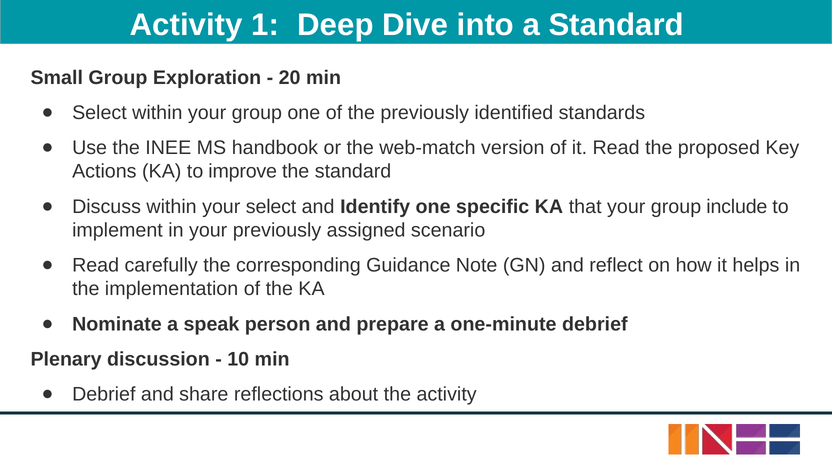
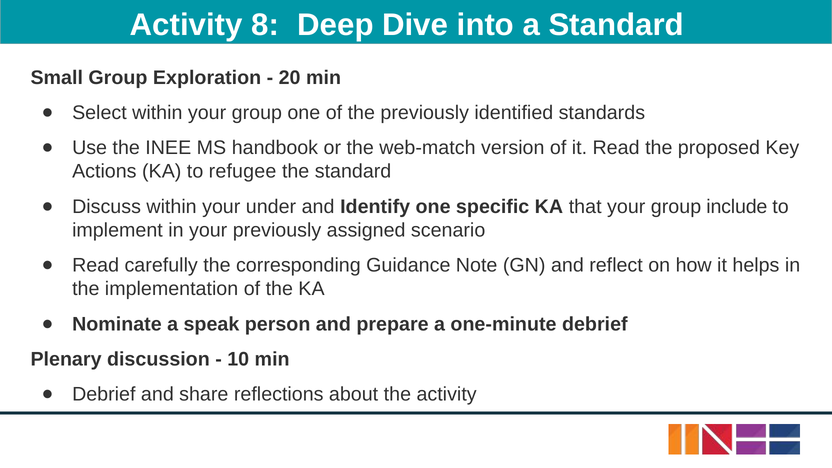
1: 1 -> 8
improve: improve -> refugee
your select: select -> under
